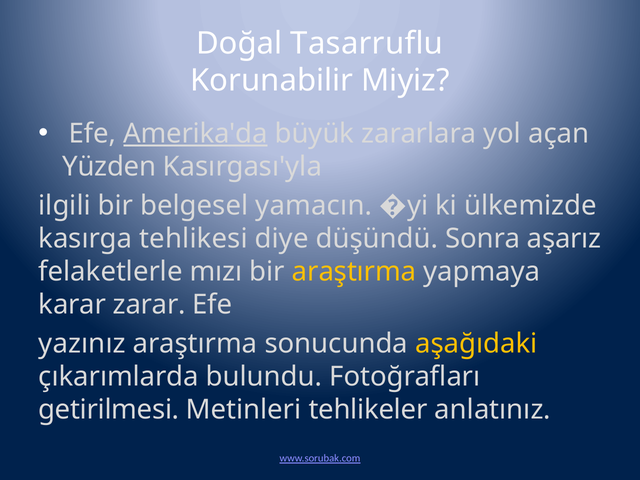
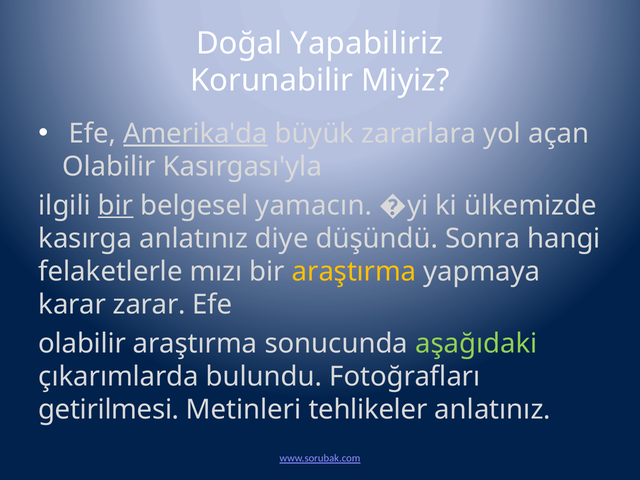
Tasarruflu: Tasarruflu -> Yapabiliriz
Yüzden at (109, 167): Yüzden -> Olabilir
bir at (116, 206) underline: none -> present
kasırga tehlikesi: tehlikesi -> anlatınız
aşarız: aşarız -> hangi
yazınız at (82, 344): yazınız -> olabilir
aşağıdaki colour: yellow -> light green
